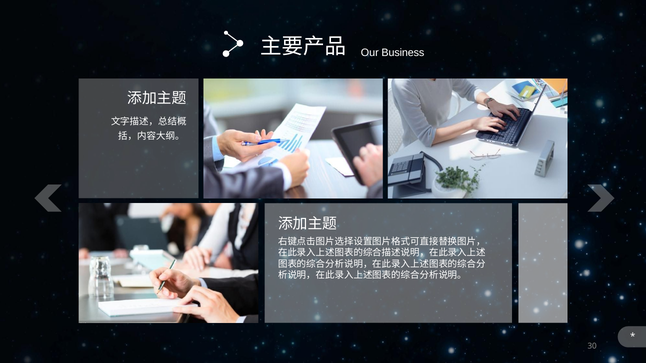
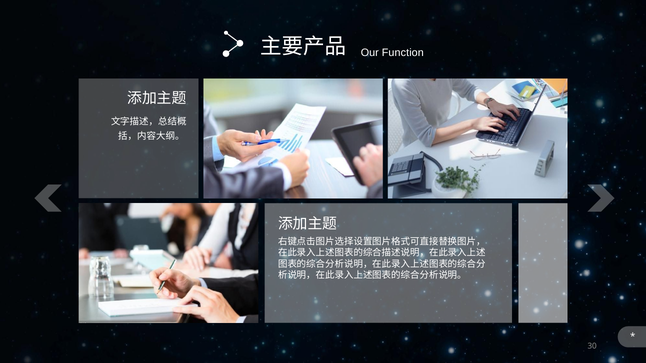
Business: Business -> Function
